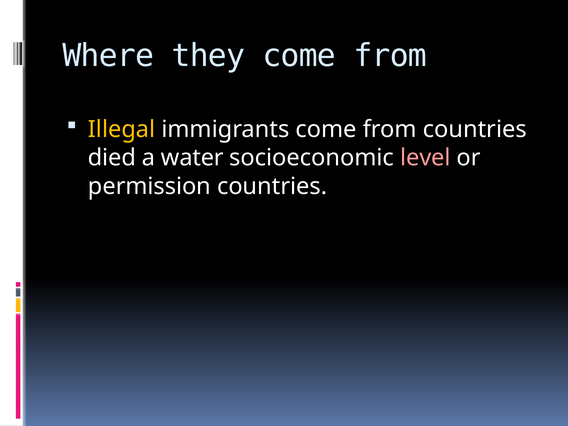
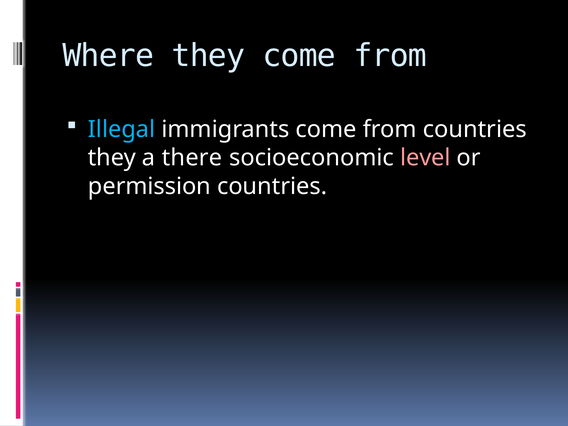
Illegal colour: yellow -> light blue
died at (112, 158): died -> they
water: water -> there
